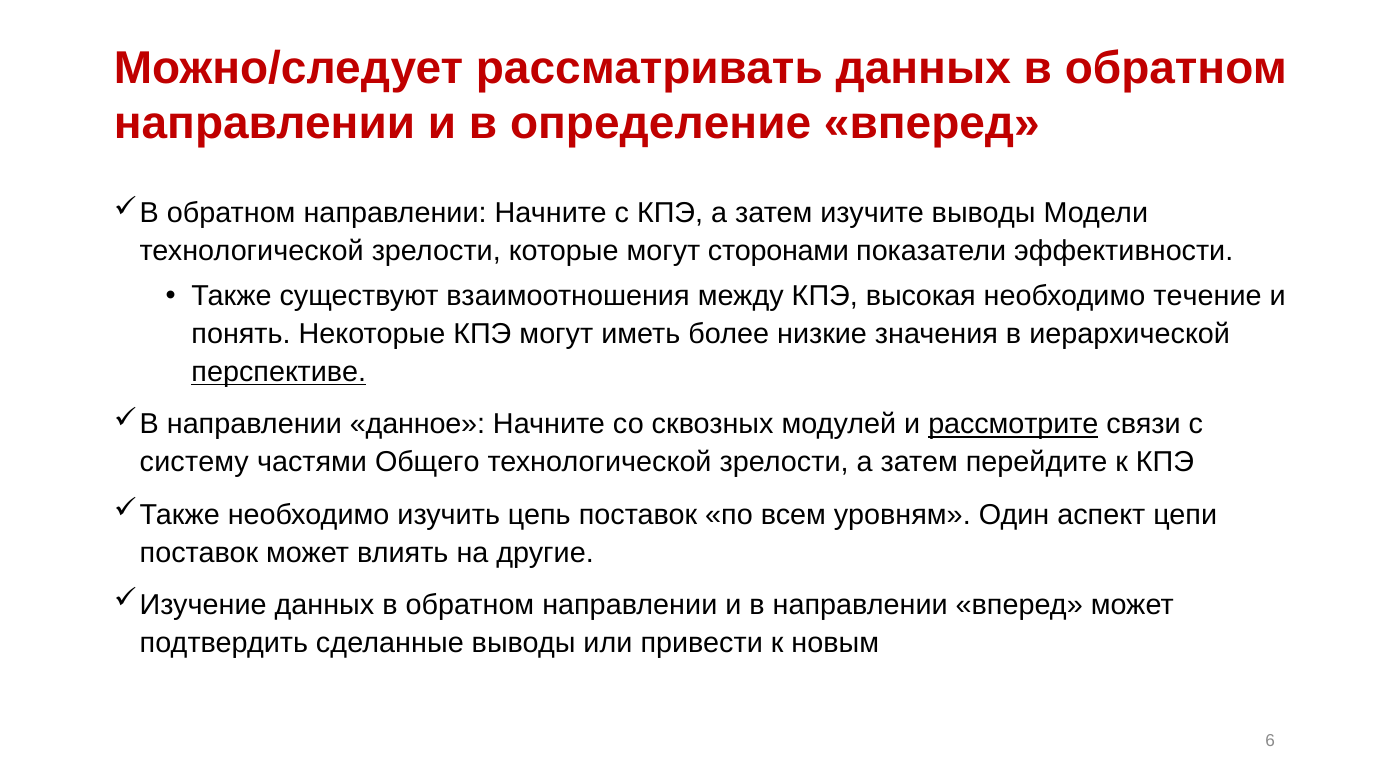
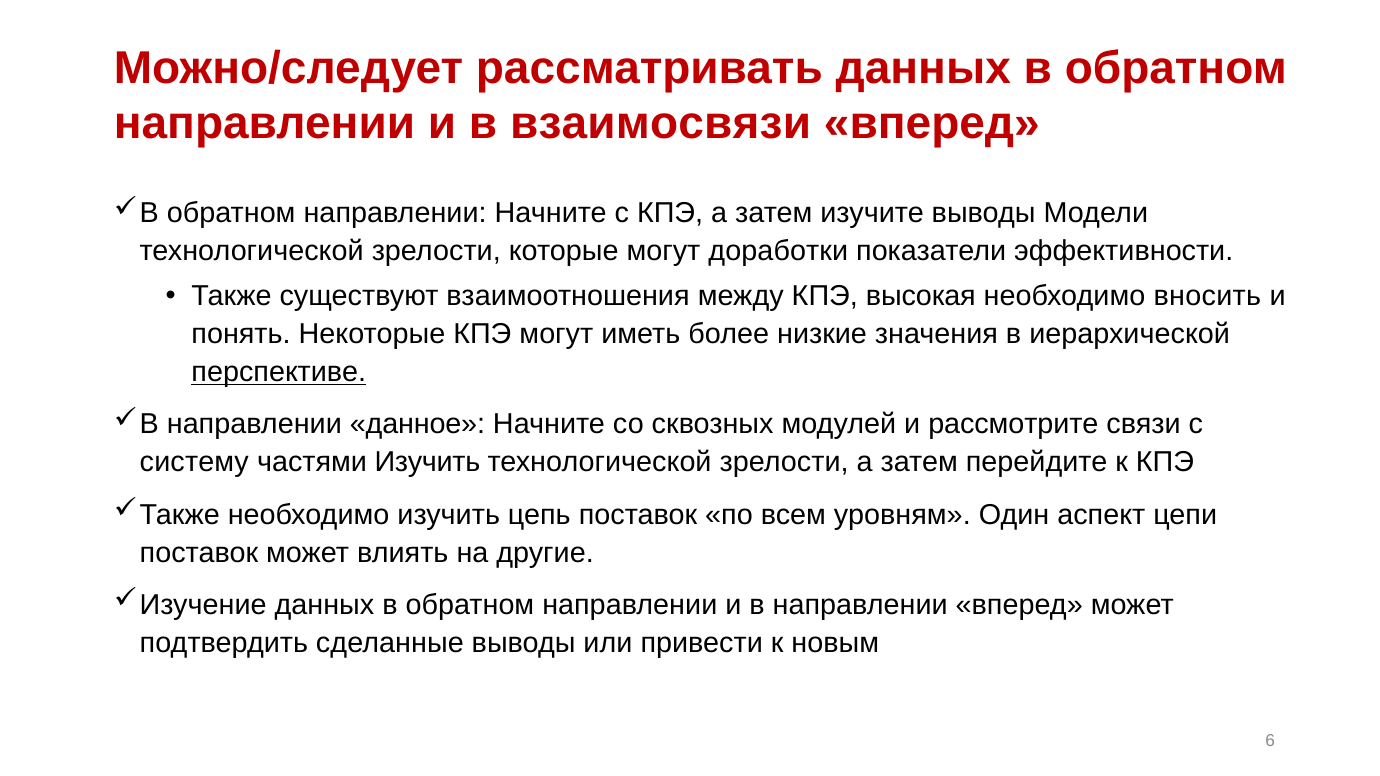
определение: определение -> взаимосвязи
сторонами: сторонами -> доработки
течение: течение -> вносить
рассмотрите underline: present -> none
частями Общего: Общего -> Изучить
